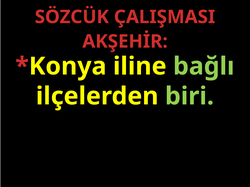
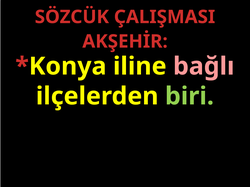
bağlı colour: light green -> pink
